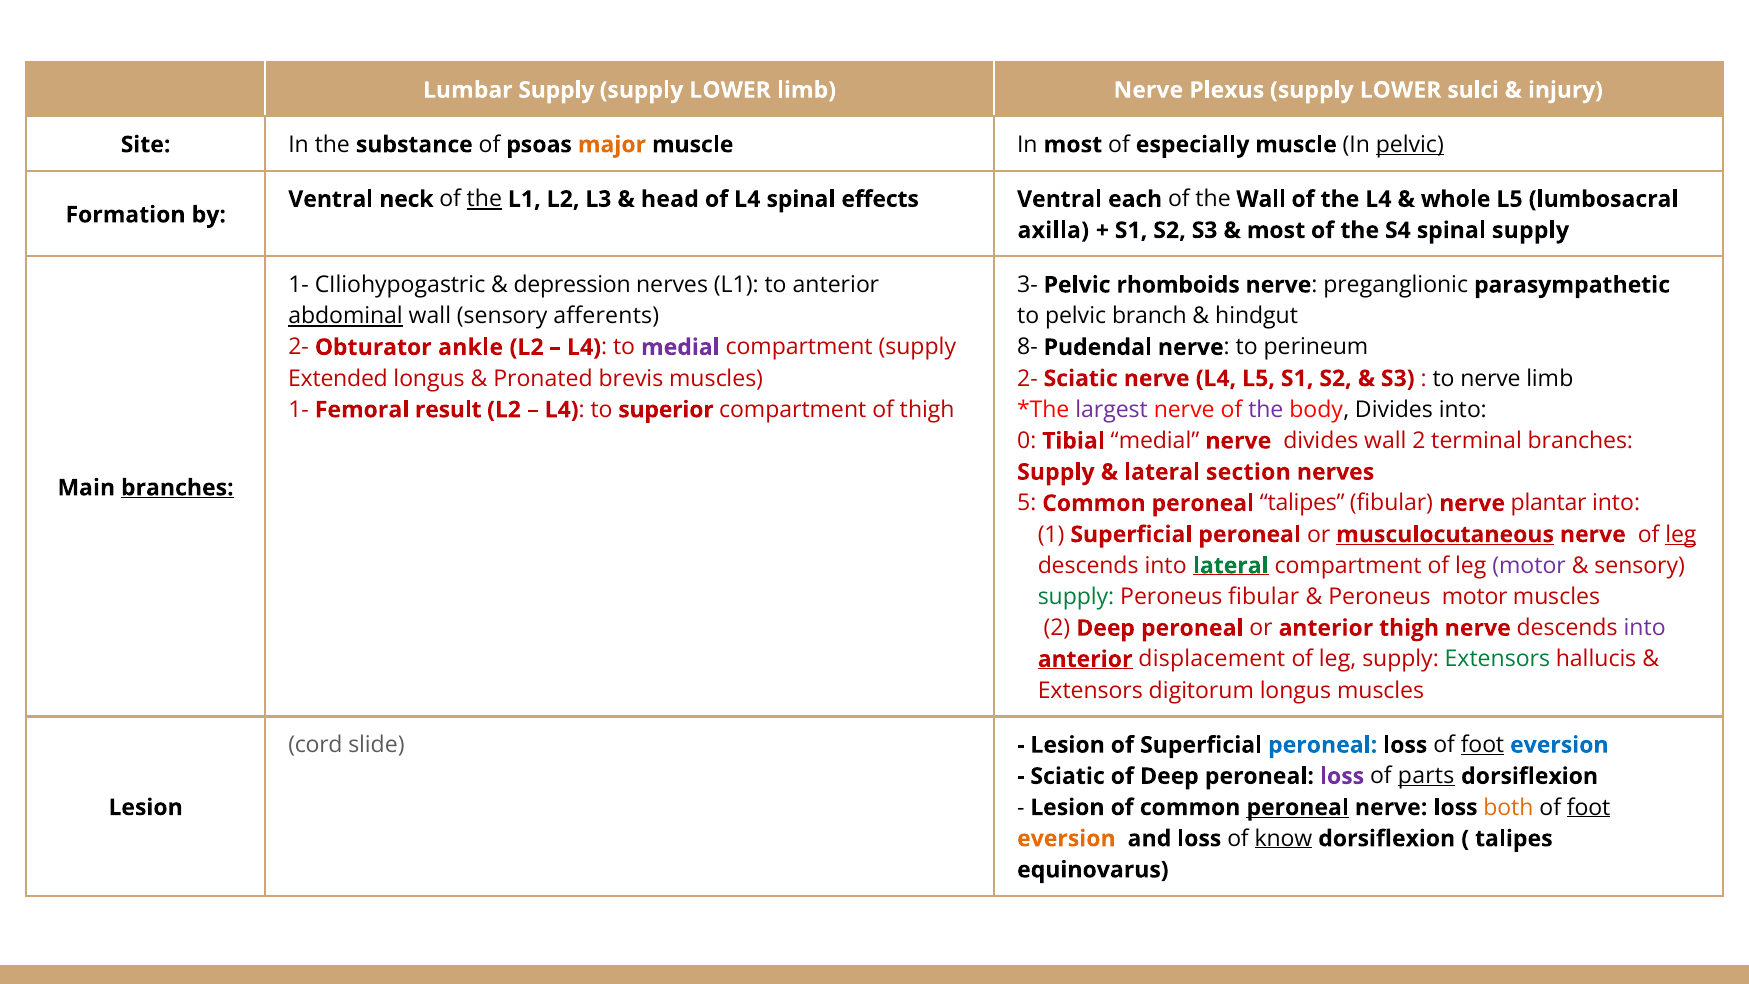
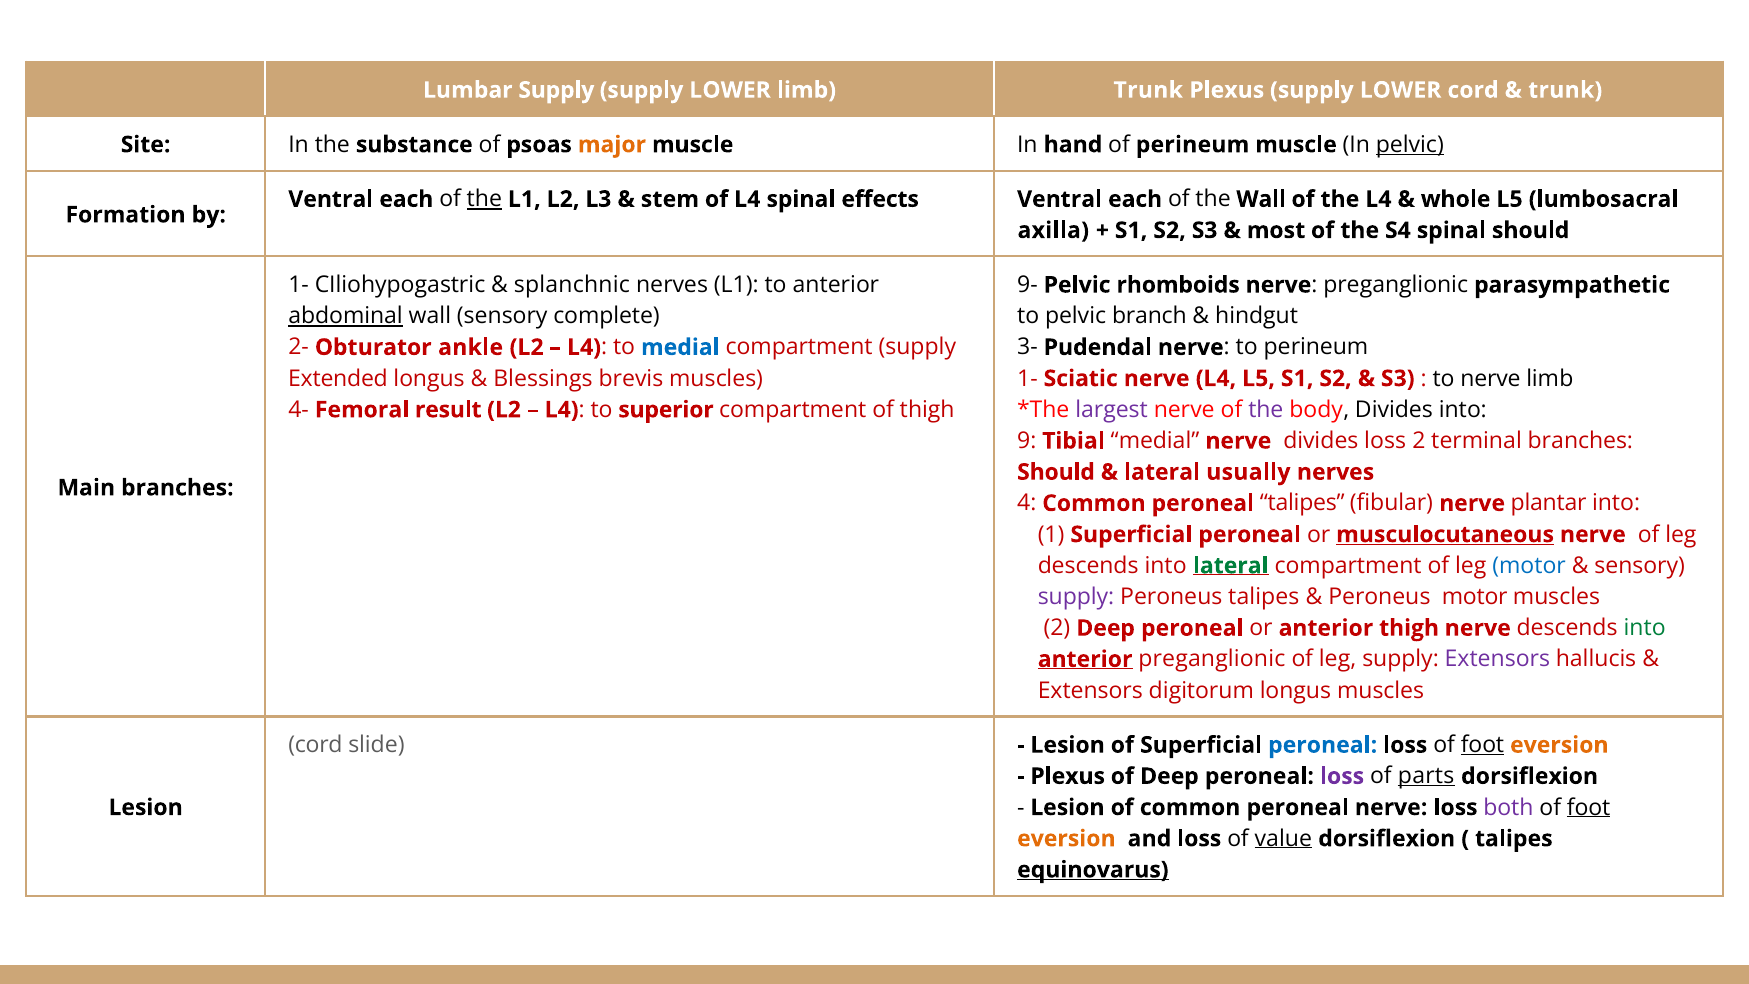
limb Nerve: Nerve -> Trunk
LOWER sulci: sulci -> cord
injury at (1565, 90): injury -> trunk
In most: most -> hand
of especially: especially -> perineum
neck at (406, 199): neck -> each
head: head -> stem
spinal supply: supply -> should
depression: depression -> splanchnic
3-: 3- -> 9-
afferents: afferents -> complete
medial at (680, 347) colour: purple -> blue
8-: 8- -> 3-
Pronated: Pronated -> Blessings
2- at (1027, 378): 2- -> 1-
1- at (299, 410): 1- -> 4-
0: 0 -> 9
divides wall: wall -> loss
Supply at (1056, 472): Supply -> Should
section: section -> usually
branches at (177, 488) underline: present -> none
5: 5 -> 4
leg at (1681, 534) underline: present -> none
motor at (1529, 566) colour: purple -> blue
supply at (1076, 597) colour: green -> purple
Peroneus fibular: fibular -> talipes
into at (1645, 628) colour: purple -> green
anterior displacement: displacement -> preganglionic
Extensors at (1497, 659) colour: green -> purple
eversion at (1559, 745) colour: blue -> orange
Sciatic at (1068, 776): Sciatic -> Plexus
peroneal at (1298, 807) underline: present -> none
both colour: orange -> purple
know: know -> value
equinovarus underline: none -> present
